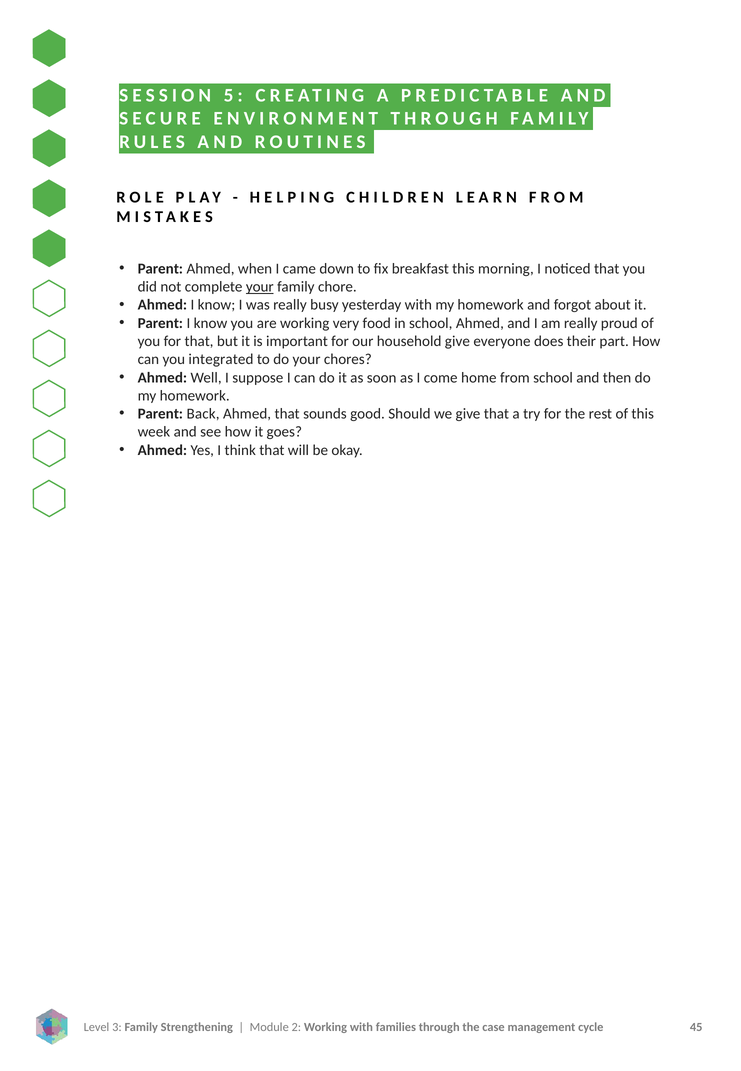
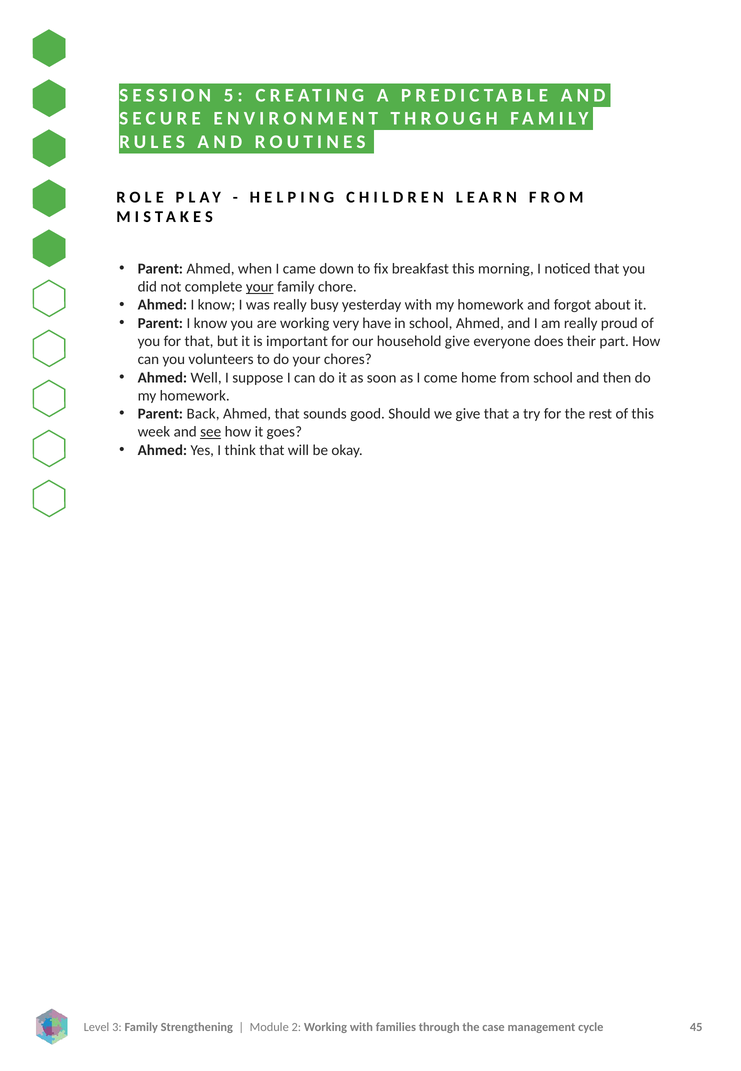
food: food -> have
integrated: integrated -> volunteers
see underline: none -> present
